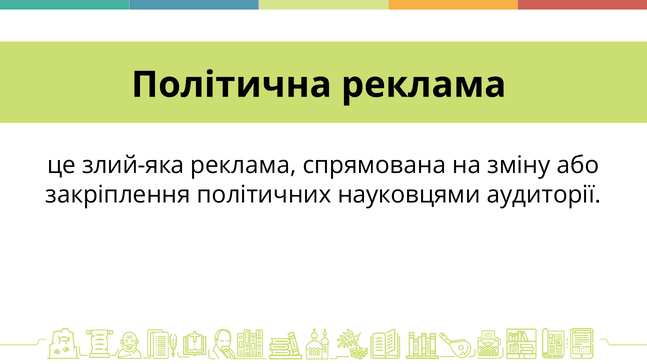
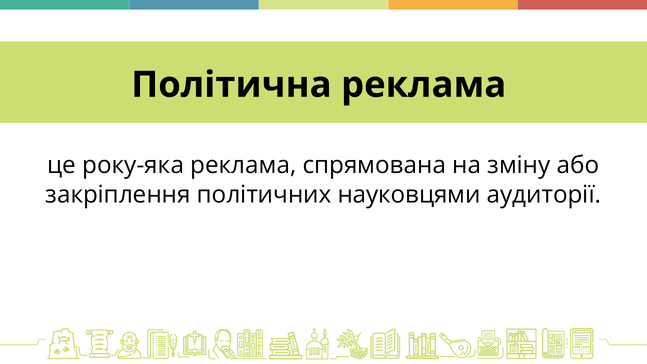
злий-яка: злий-яка -> року-яка
